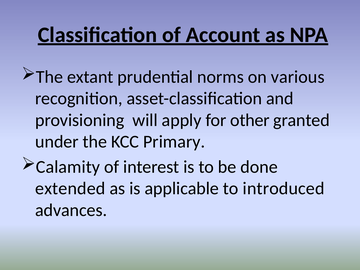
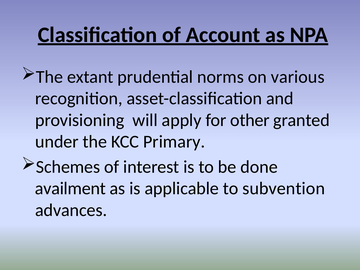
Calamity: Calamity -> Schemes
extended: extended -> availment
introduced: introduced -> subvention
